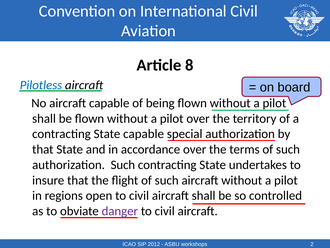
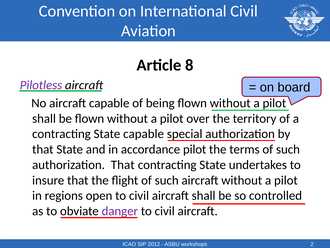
Pilotless colour: blue -> purple
accordance over: over -> pilot
authorization Such: Such -> That
